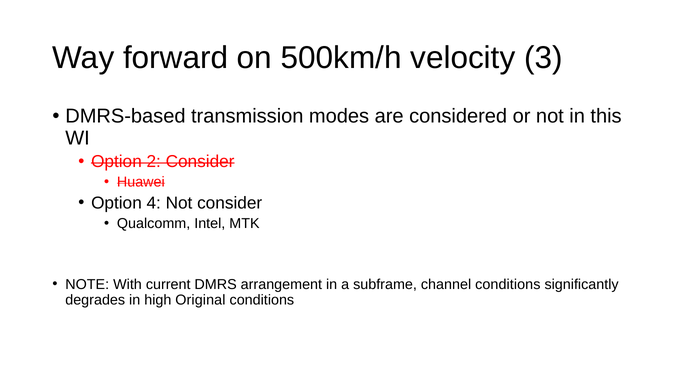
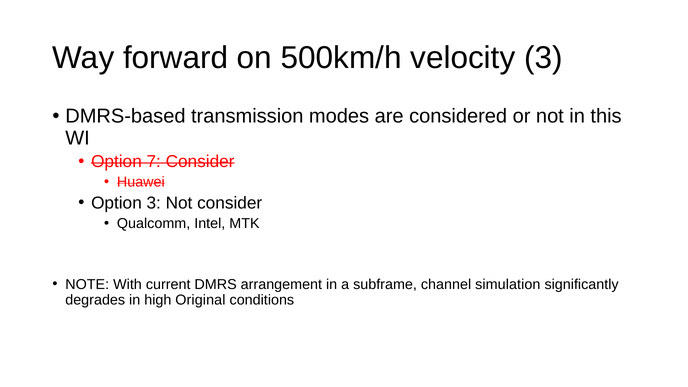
2: 2 -> 7
Option 4: 4 -> 3
channel conditions: conditions -> simulation
